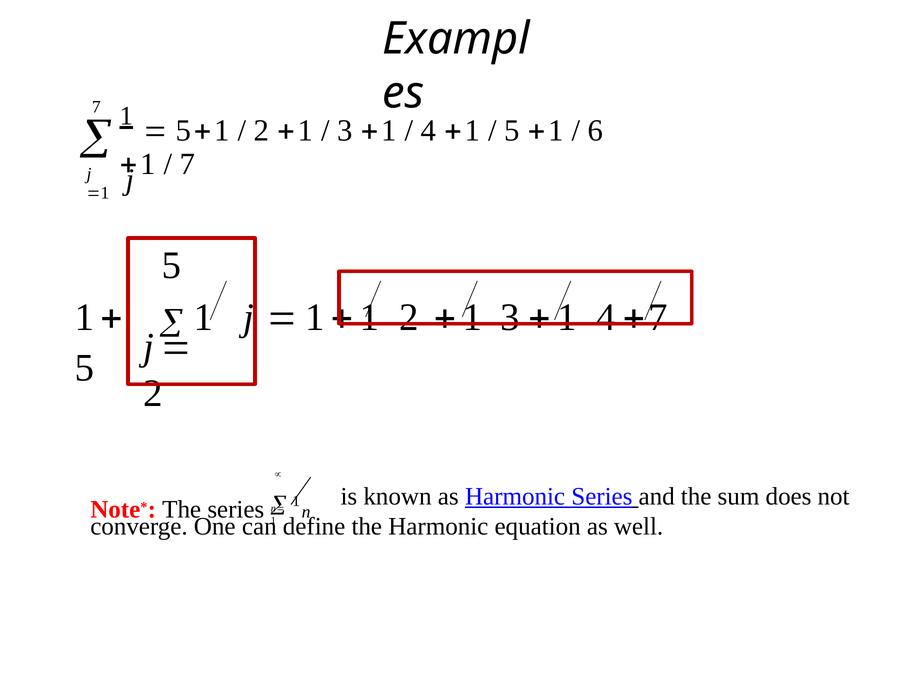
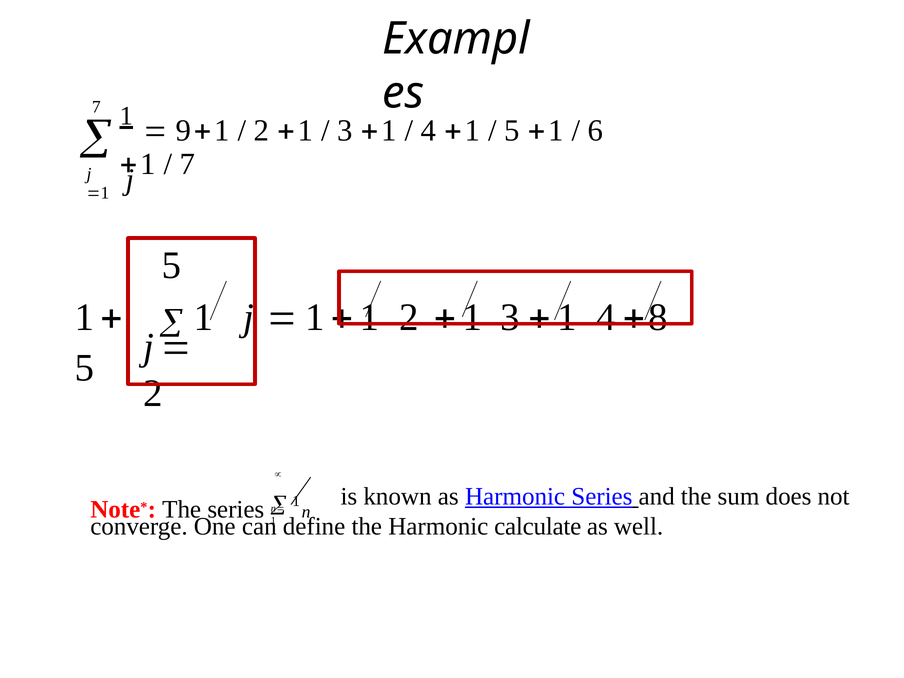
5 at (183, 131): 5 -> 9
7 at (658, 317): 7 -> 8
equation: equation -> calculate
